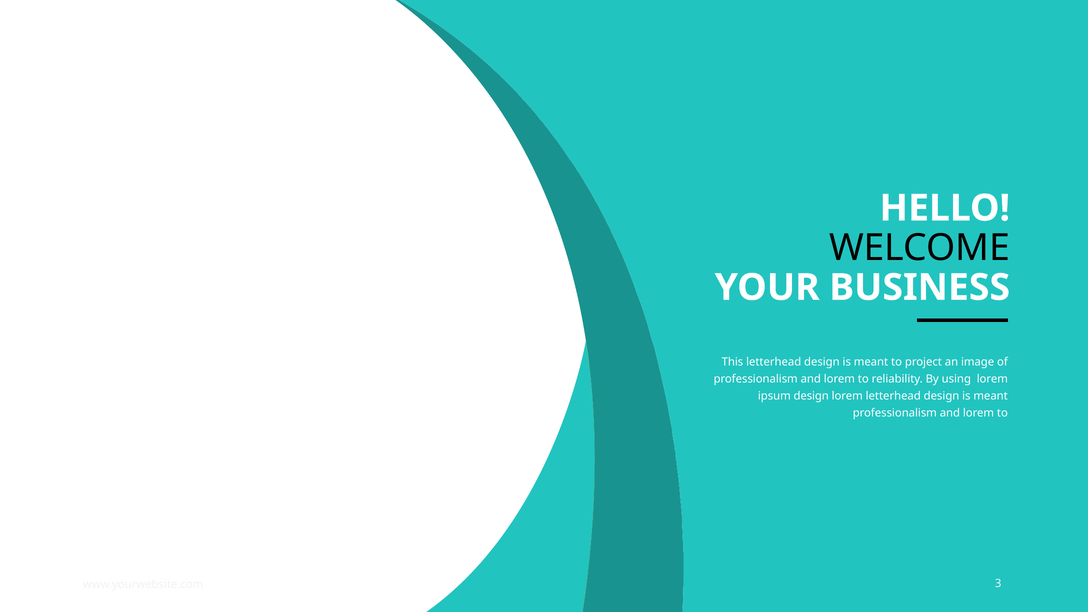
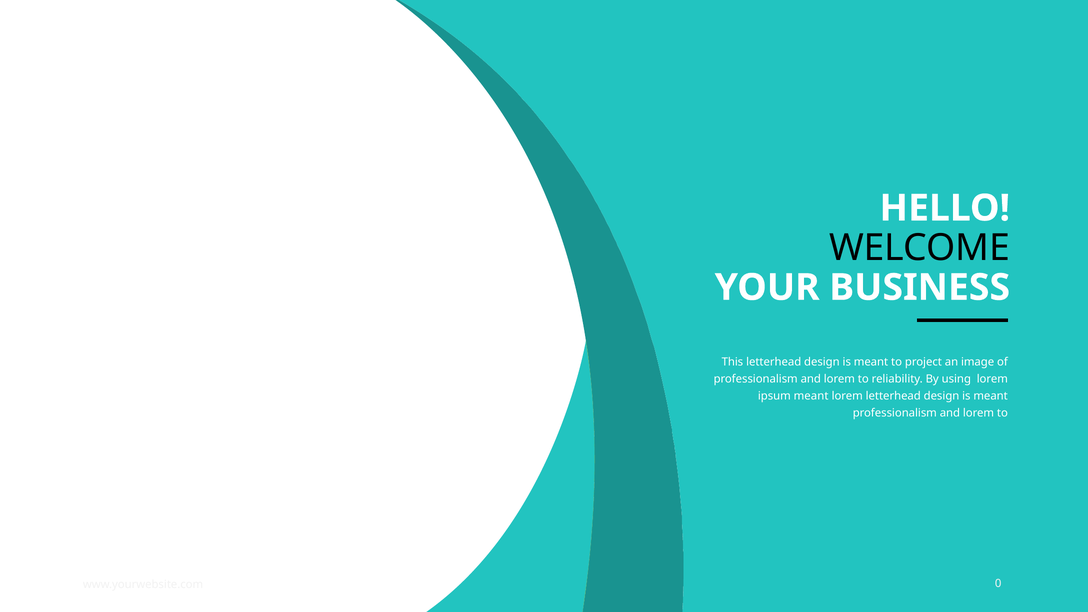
ipsum design: design -> meant
3: 3 -> 0
